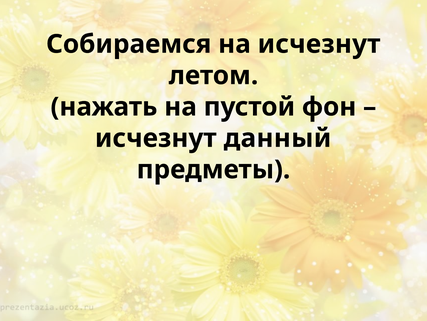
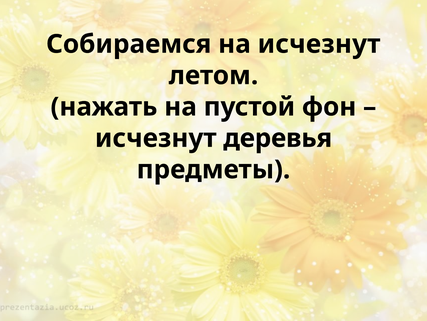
данный: данный -> деревья
